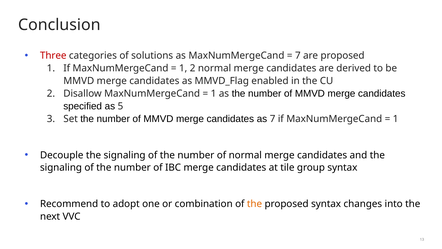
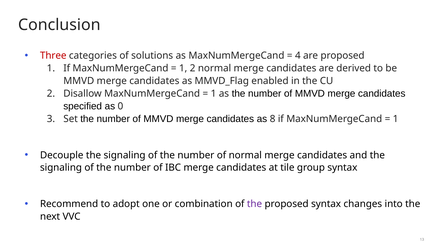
7 at (298, 56): 7 -> 4
5: 5 -> 0
7 at (273, 119): 7 -> 8
the at (255, 204) colour: orange -> purple
